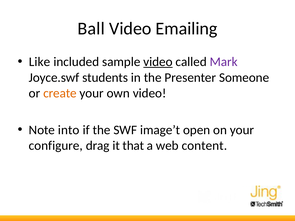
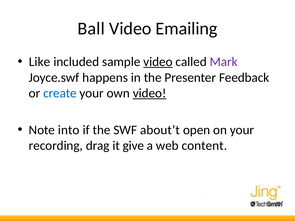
students: students -> happens
Someone: Someone -> Feedback
create colour: orange -> blue
video at (150, 93) underline: none -> present
image’t: image’t -> about’t
configure: configure -> recording
that: that -> give
